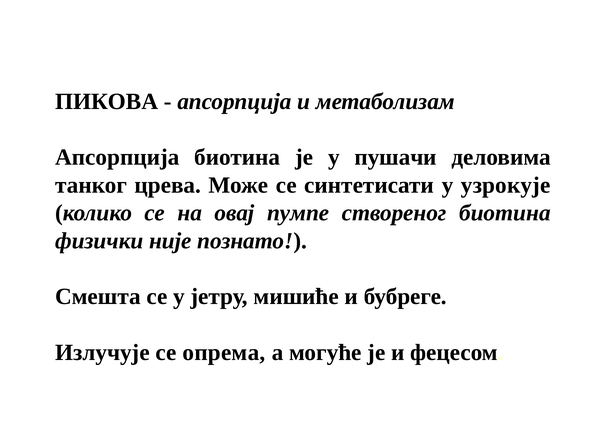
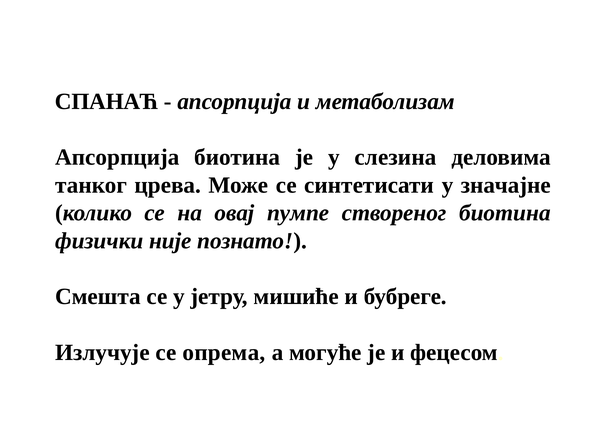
ПИКОВА: ПИКОВА -> СПАНАЋ
пушачи: пушачи -> слезина
узрокује: узрокује -> значајне
